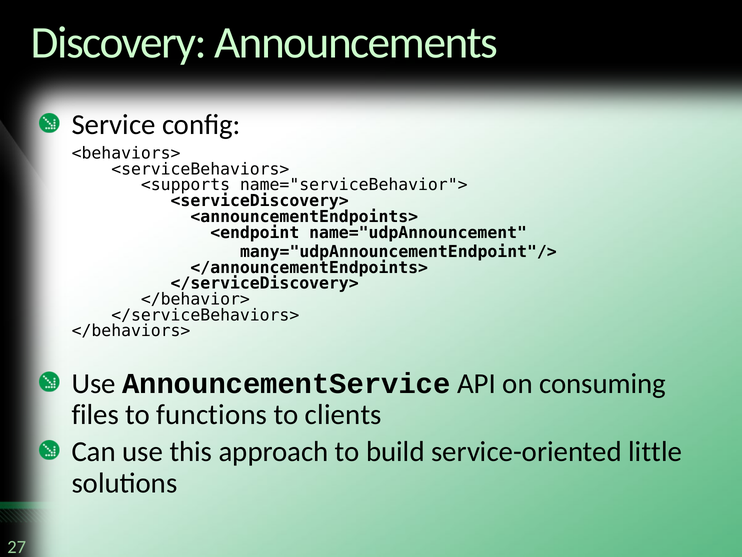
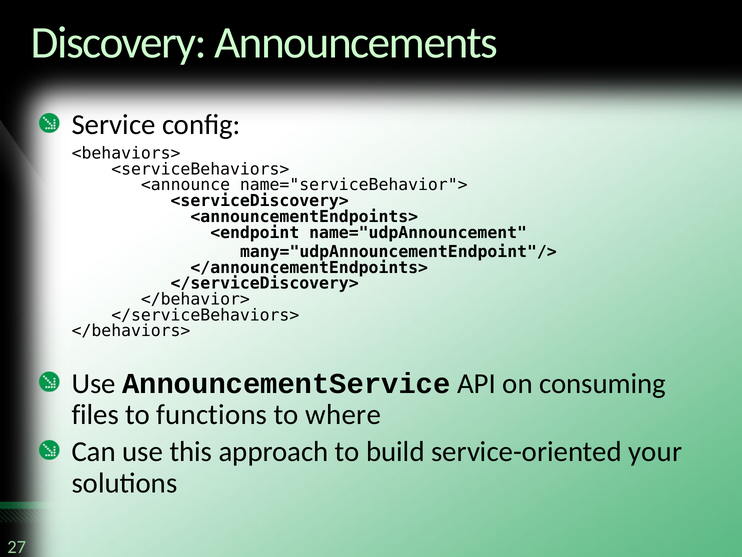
<supports: <supports -> <announce
clients: clients -> where
little: little -> your
